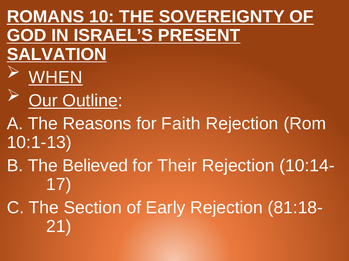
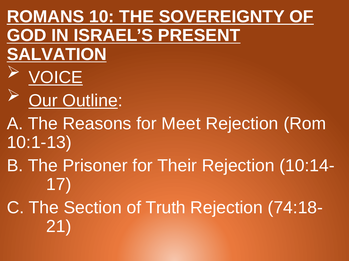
WHEN: WHEN -> VOICE
Faith: Faith -> Meet
Believed: Believed -> Prisoner
Early: Early -> Truth
81:18-: 81:18- -> 74:18-
